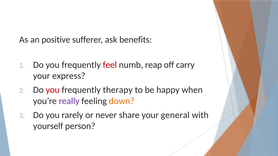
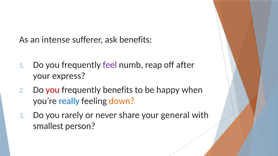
positive: positive -> intense
feel colour: red -> purple
carry: carry -> after
frequently therapy: therapy -> benefits
really colour: purple -> blue
yourself: yourself -> smallest
